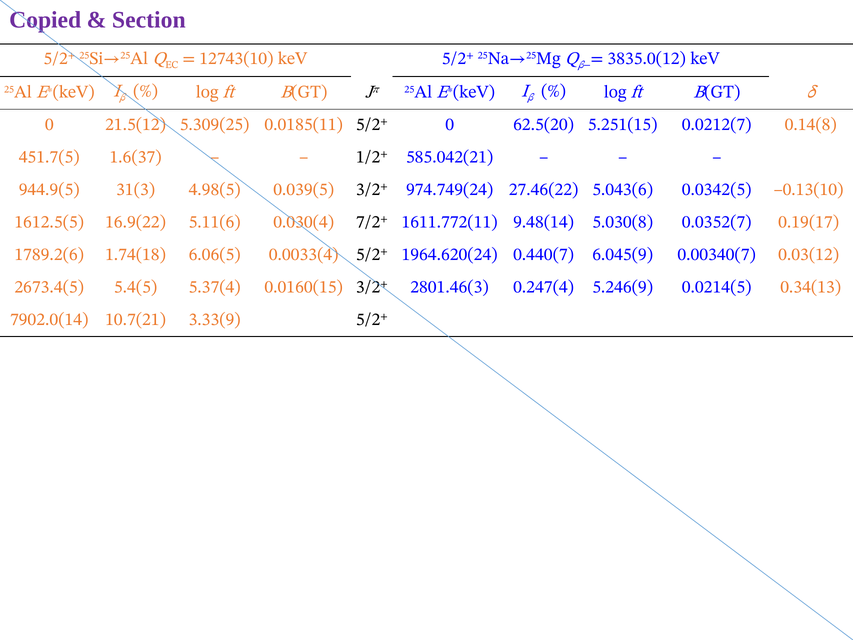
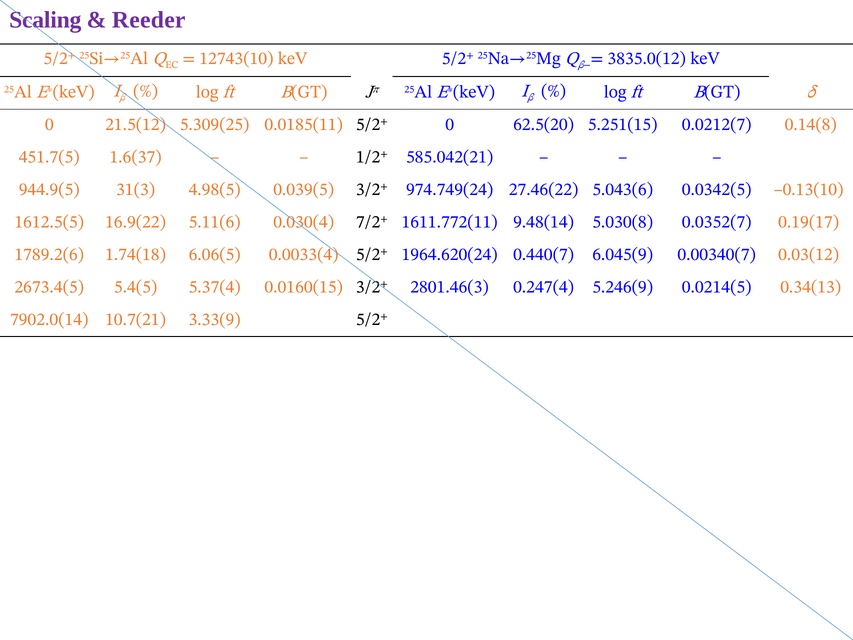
Copied: Copied -> Scaling
Section: Section -> Reeder
